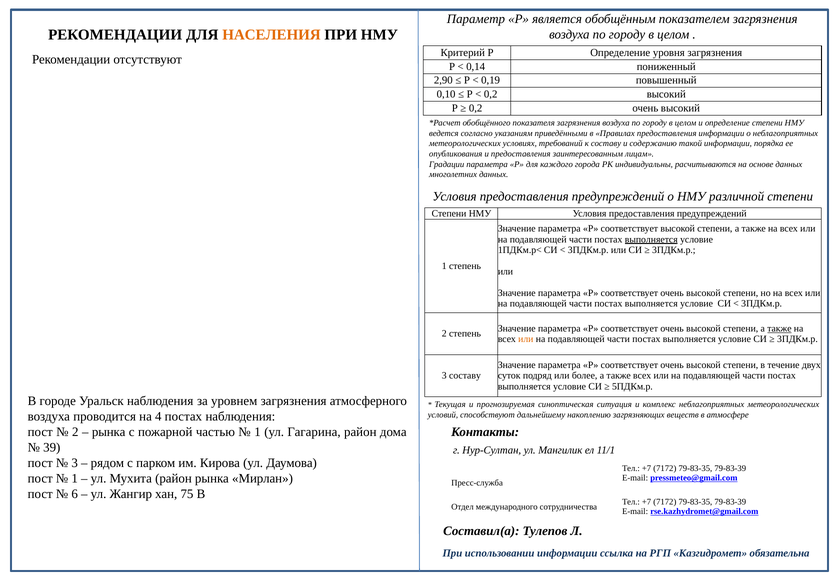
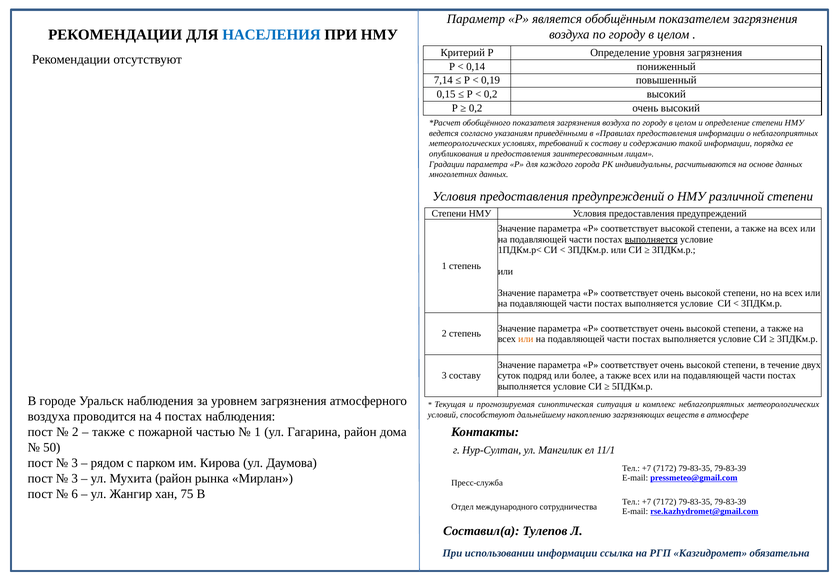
НАСЕЛЕНИЯ colour: orange -> blue
2,90: 2,90 -> 7,14
0,10: 0,10 -> 0,15
также at (779, 328) underline: present -> none
рынка at (109, 432): рынка -> также
39: 39 -> 50
1 at (75, 478): 1 -> 3
